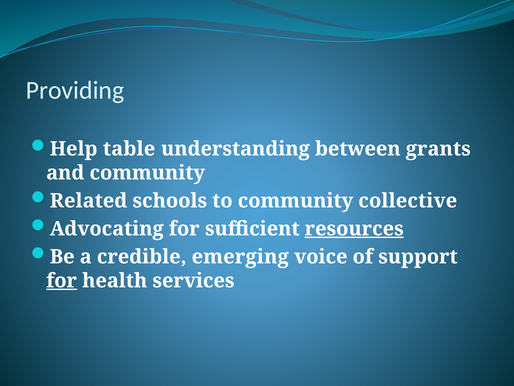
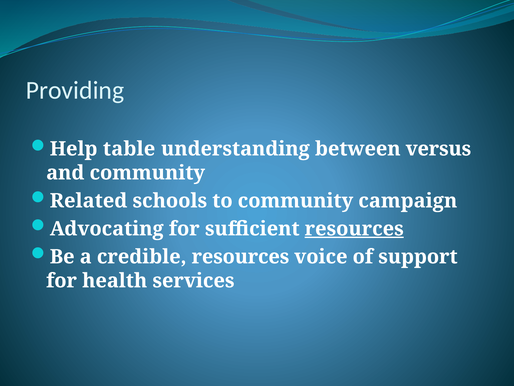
grants: grants -> versus
collective: collective -> campaign
credible emerging: emerging -> resources
for at (62, 280) underline: present -> none
